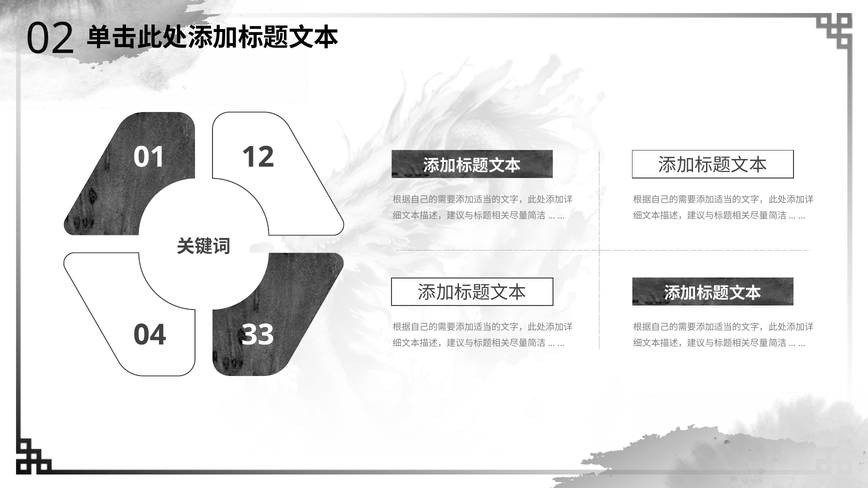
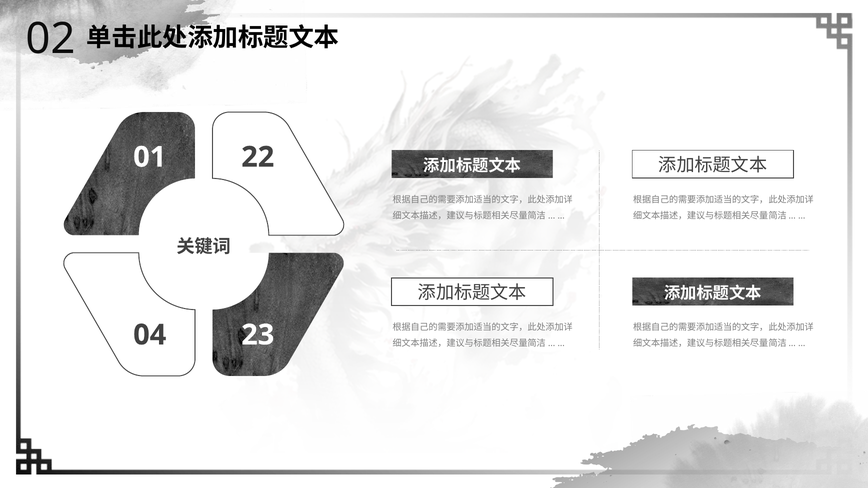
12: 12 -> 22
33: 33 -> 23
